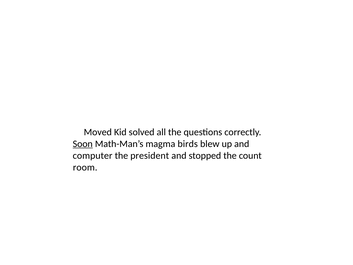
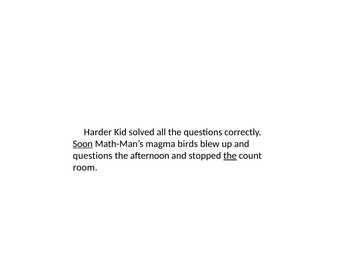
Moved: Moved -> Harder
computer at (93, 155): computer -> questions
president: president -> afternoon
the at (230, 155) underline: none -> present
